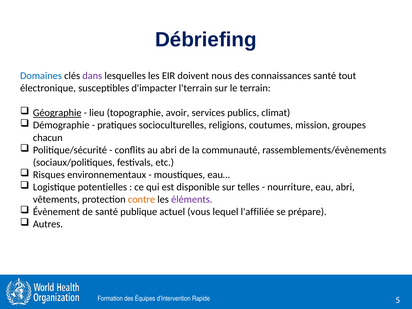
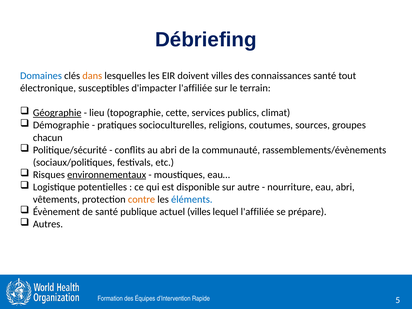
dans colour: purple -> orange
doivent nous: nous -> villes
d'impacter l'terrain: l'terrain -> l'affiliée
avoir: avoir -> cette
mission: mission -> sources
environnementaux underline: none -> present
telles: telles -> autre
éléments colour: purple -> blue
actuel vous: vous -> villes
